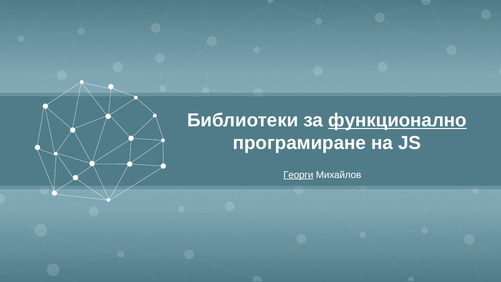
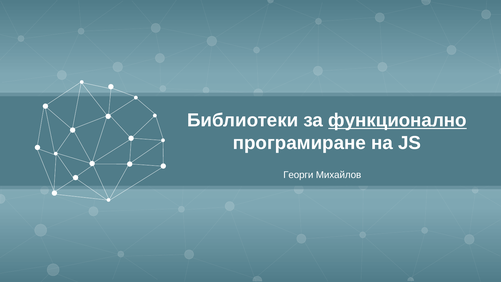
Георги underline: present -> none
